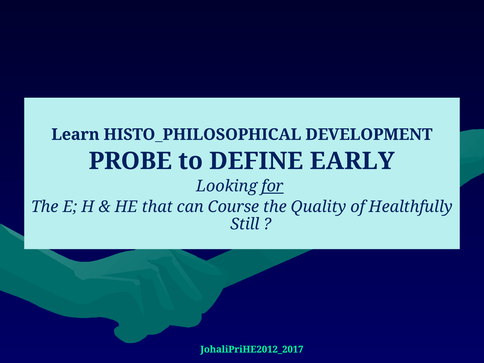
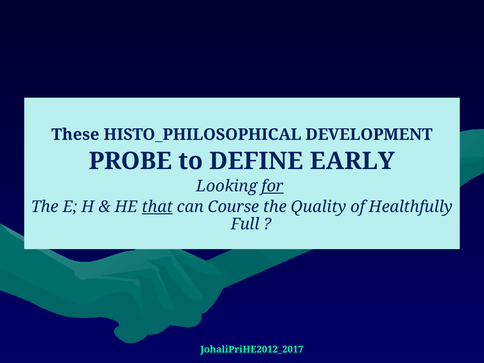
Learn: Learn -> These
that underline: none -> present
Still: Still -> Full
